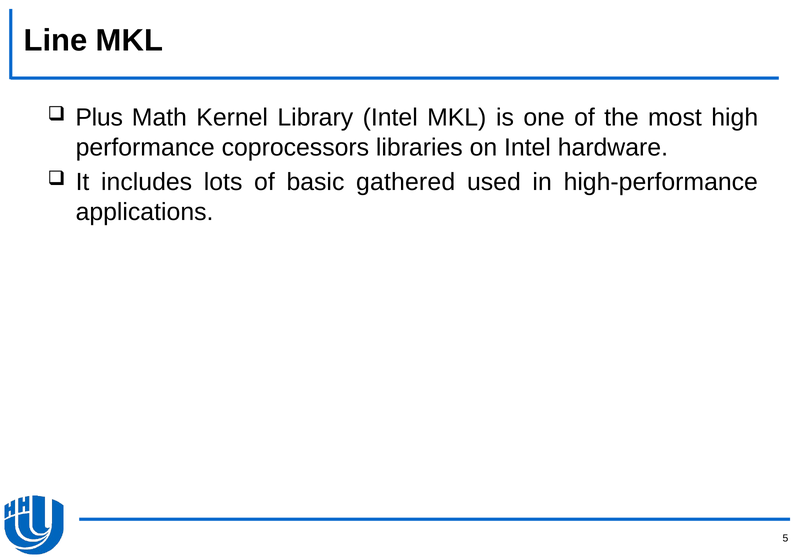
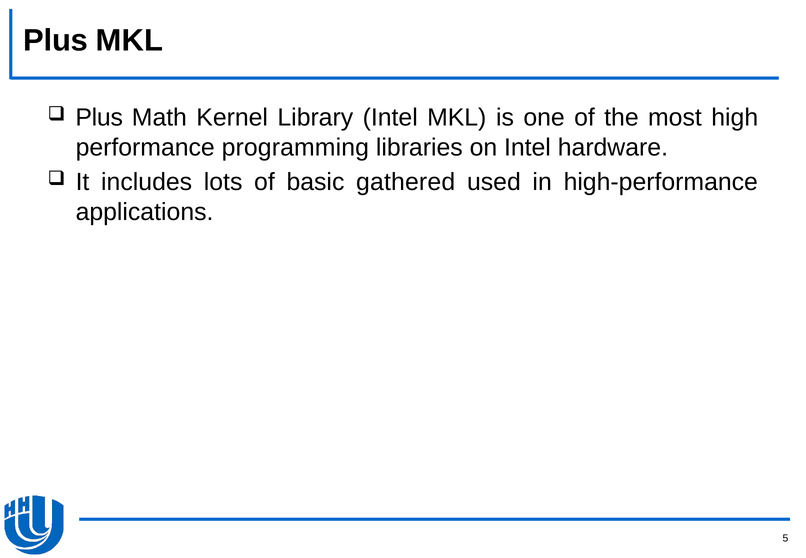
Line at (56, 40): Line -> Plus
coprocessors: coprocessors -> programming
